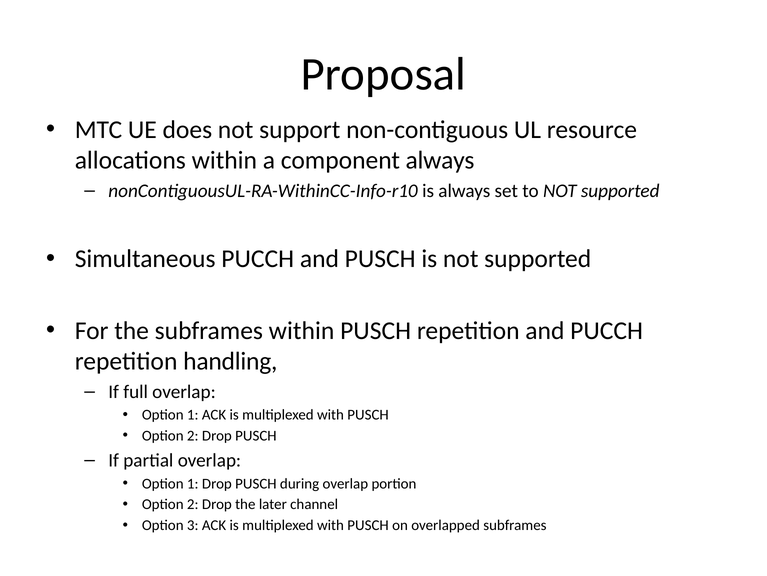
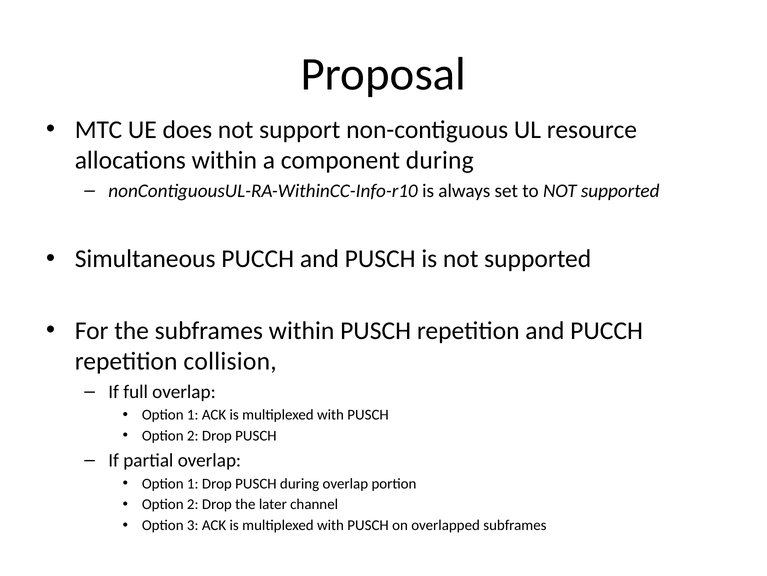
component always: always -> during
handling: handling -> collision
